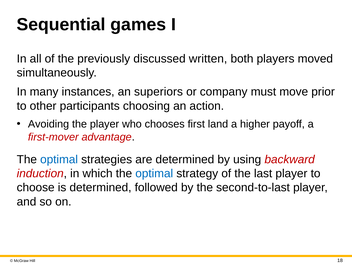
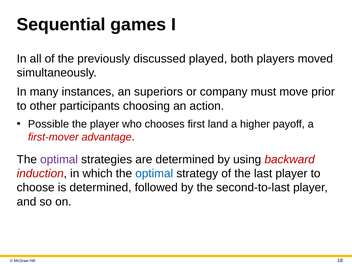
written: written -> played
Avoiding: Avoiding -> Possible
optimal at (59, 159) colour: blue -> purple
